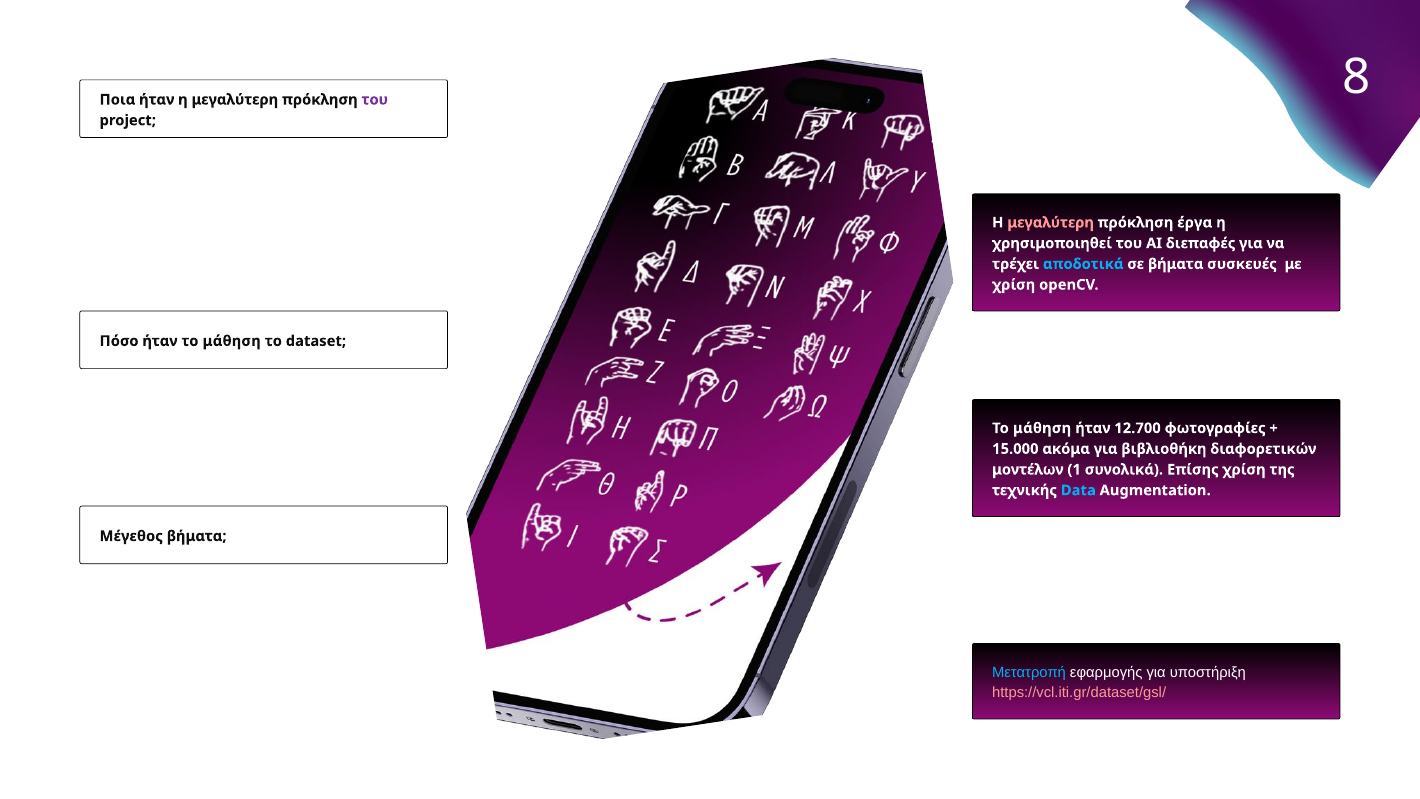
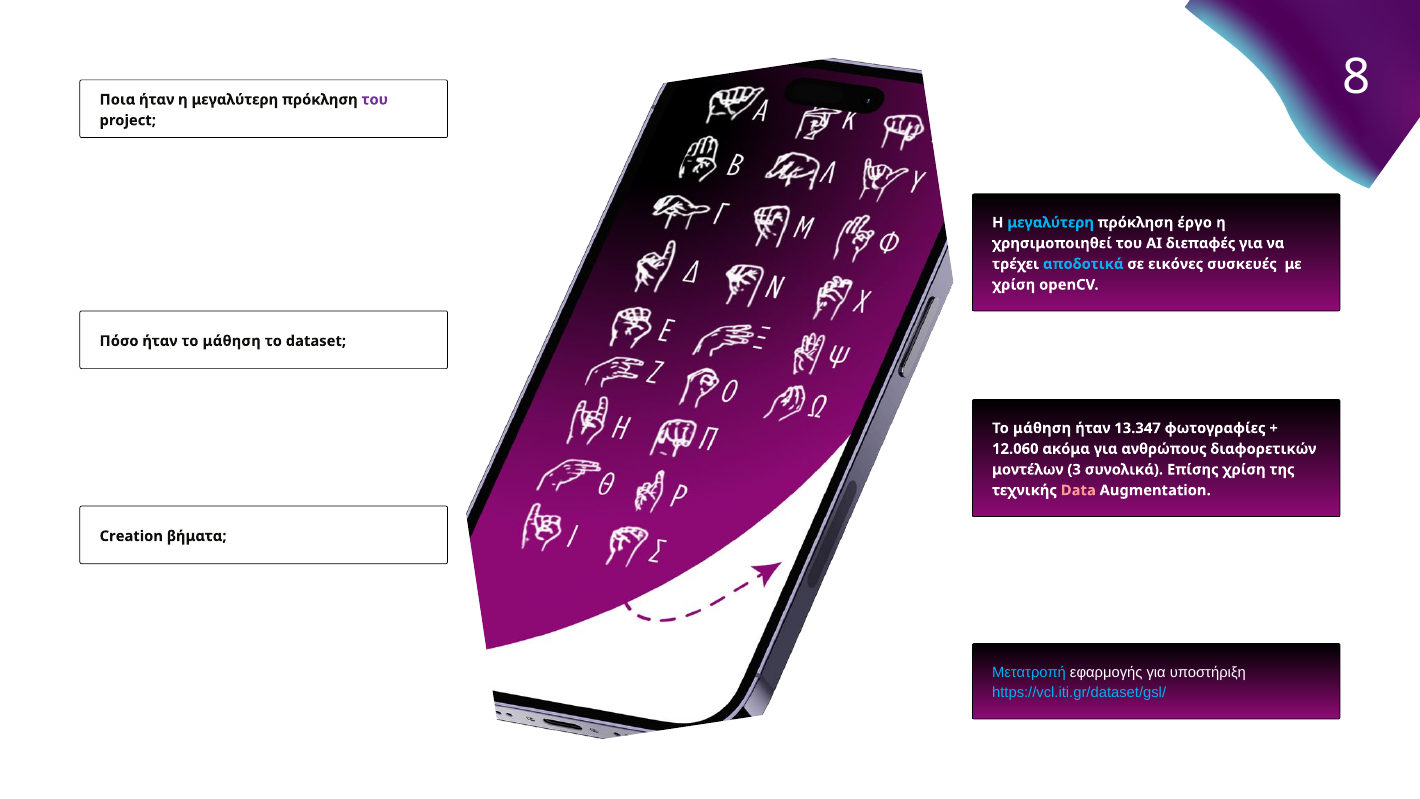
μεγαλύτερη at (1051, 223) colour: pink -> light blue
έργα: έργα -> έργο
σε βήματα: βήματα -> εικόνες
12.700: 12.700 -> 13.347
15.000: 15.000 -> 12.060
βιβλιοθήκη: βιβλιοθήκη -> ανθρώπους
1: 1 -> 3
Data colour: light blue -> pink
Μέγεθος: Μέγεθος -> Creation
https://vcl.iti.gr/dataset/gsl/ colour: pink -> light blue
